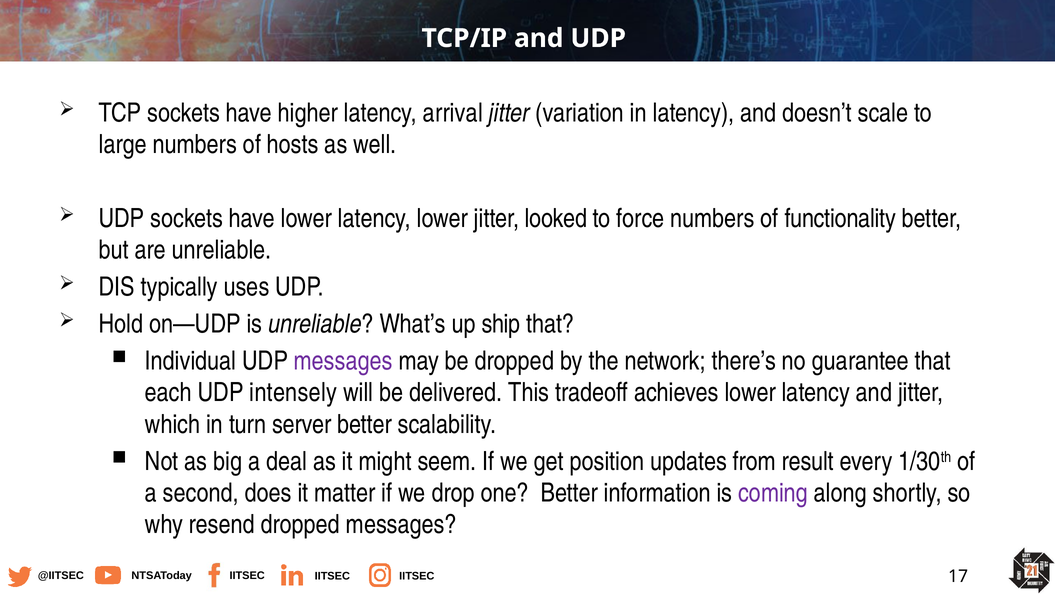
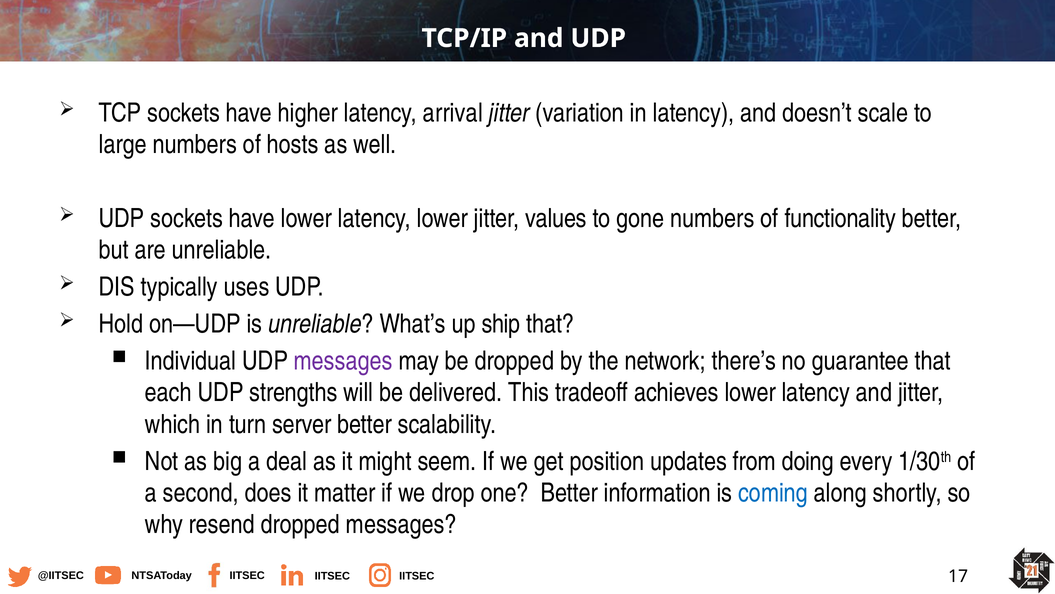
looked: looked -> values
force: force -> gone
intensely: intensely -> strengths
result: result -> doing
coming colour: purple -> blue
